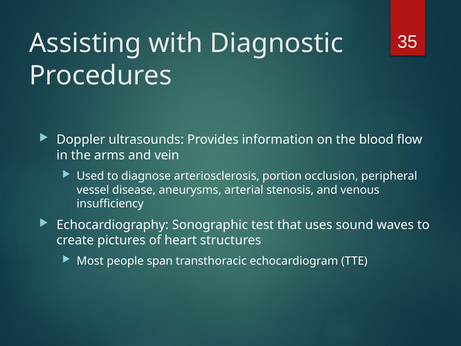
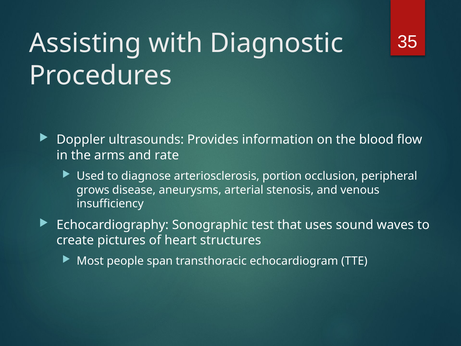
vein: vein -> rate
vessel: vessel -> grows
